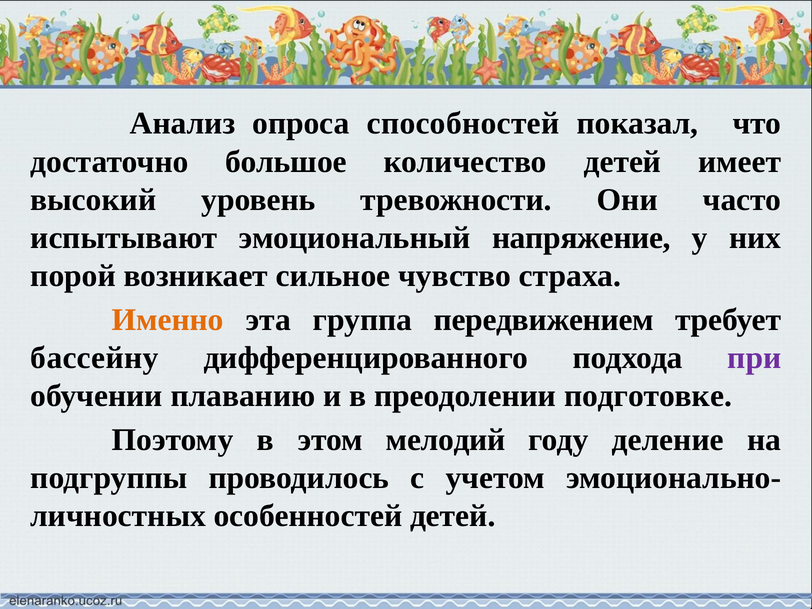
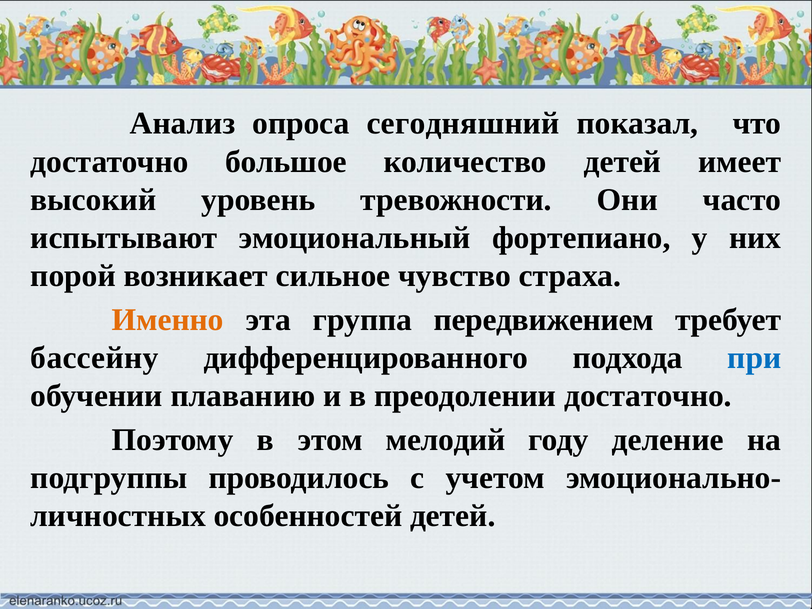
способностей: способностей -> сегодняшний
напряжение: напряжение -> фортепиано
при colour: purple -> blue
преодолении подготовке: подготовке -> достаточно
